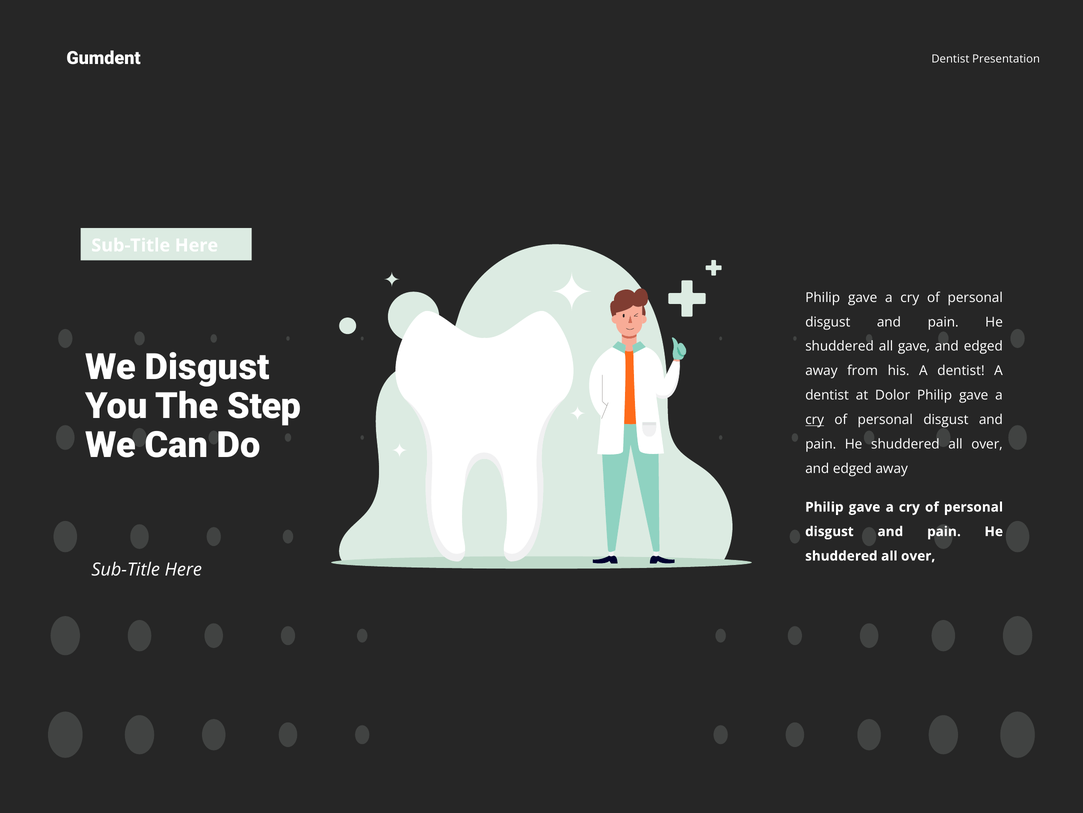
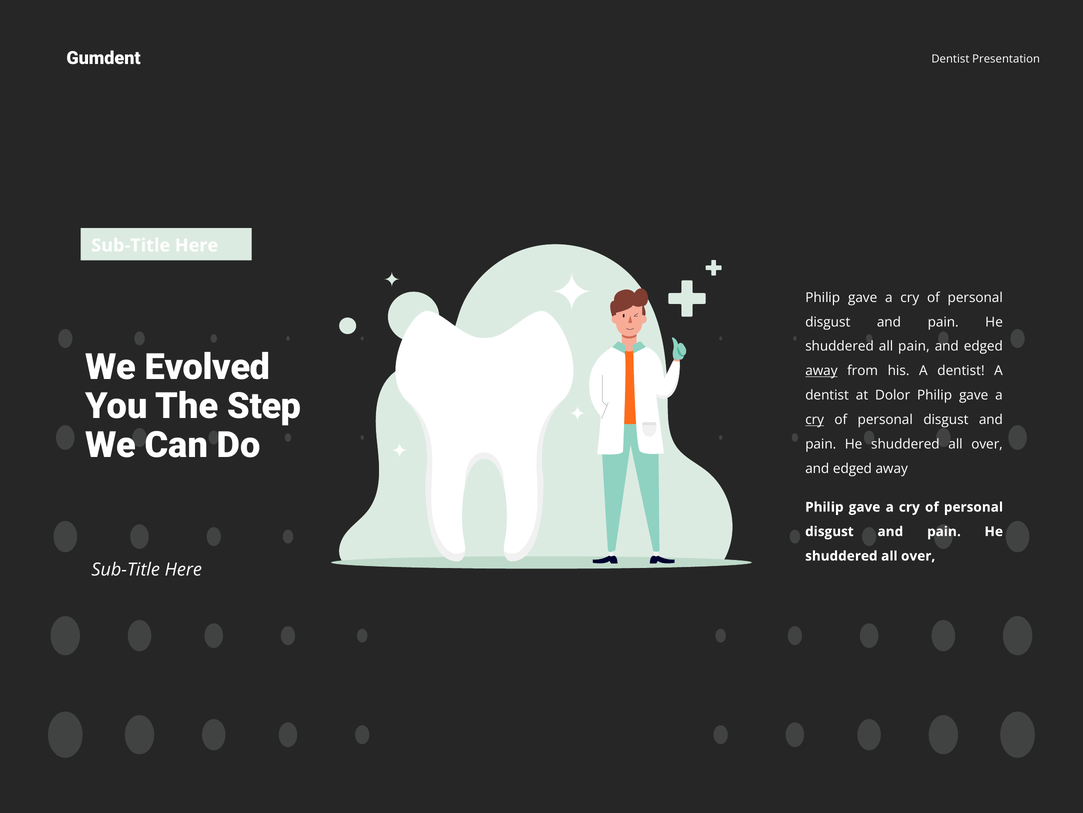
all gave: gave -> pain
We Disgust: Disgust -> Evolved
away at (821, 371) underline: none -> present
